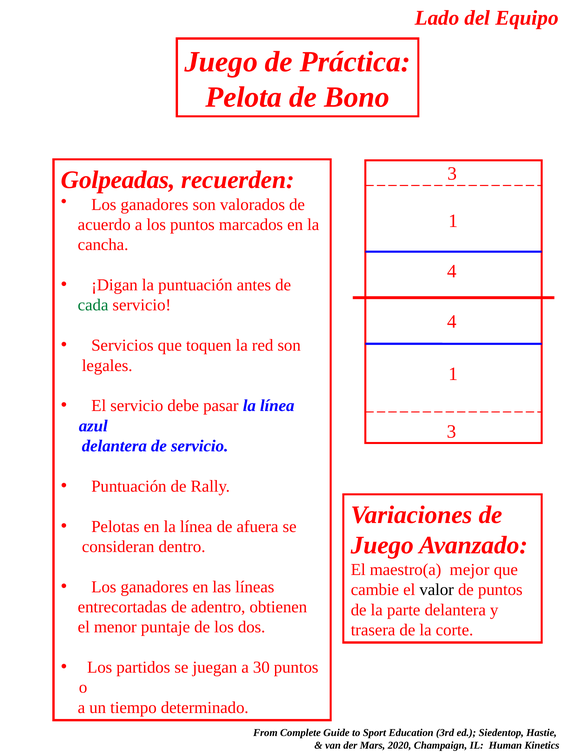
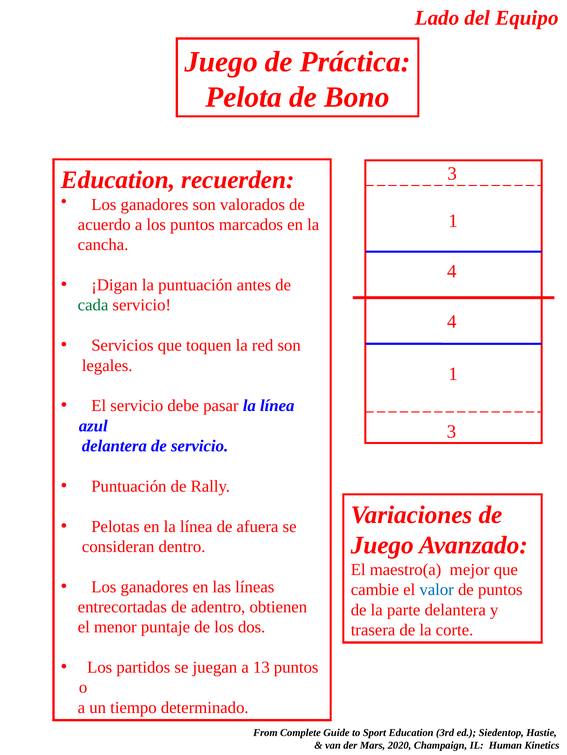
Golpeadas at (118, 180): Golpeadas -> Education
valor colour: black -> blue
30: 30 -> 13
